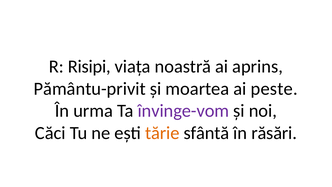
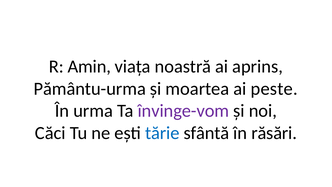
Risipi: Risipi -> Amin
Pământu-privit: Pământu-privit -> Pământu-urma
tărie colour: orange -> blue
